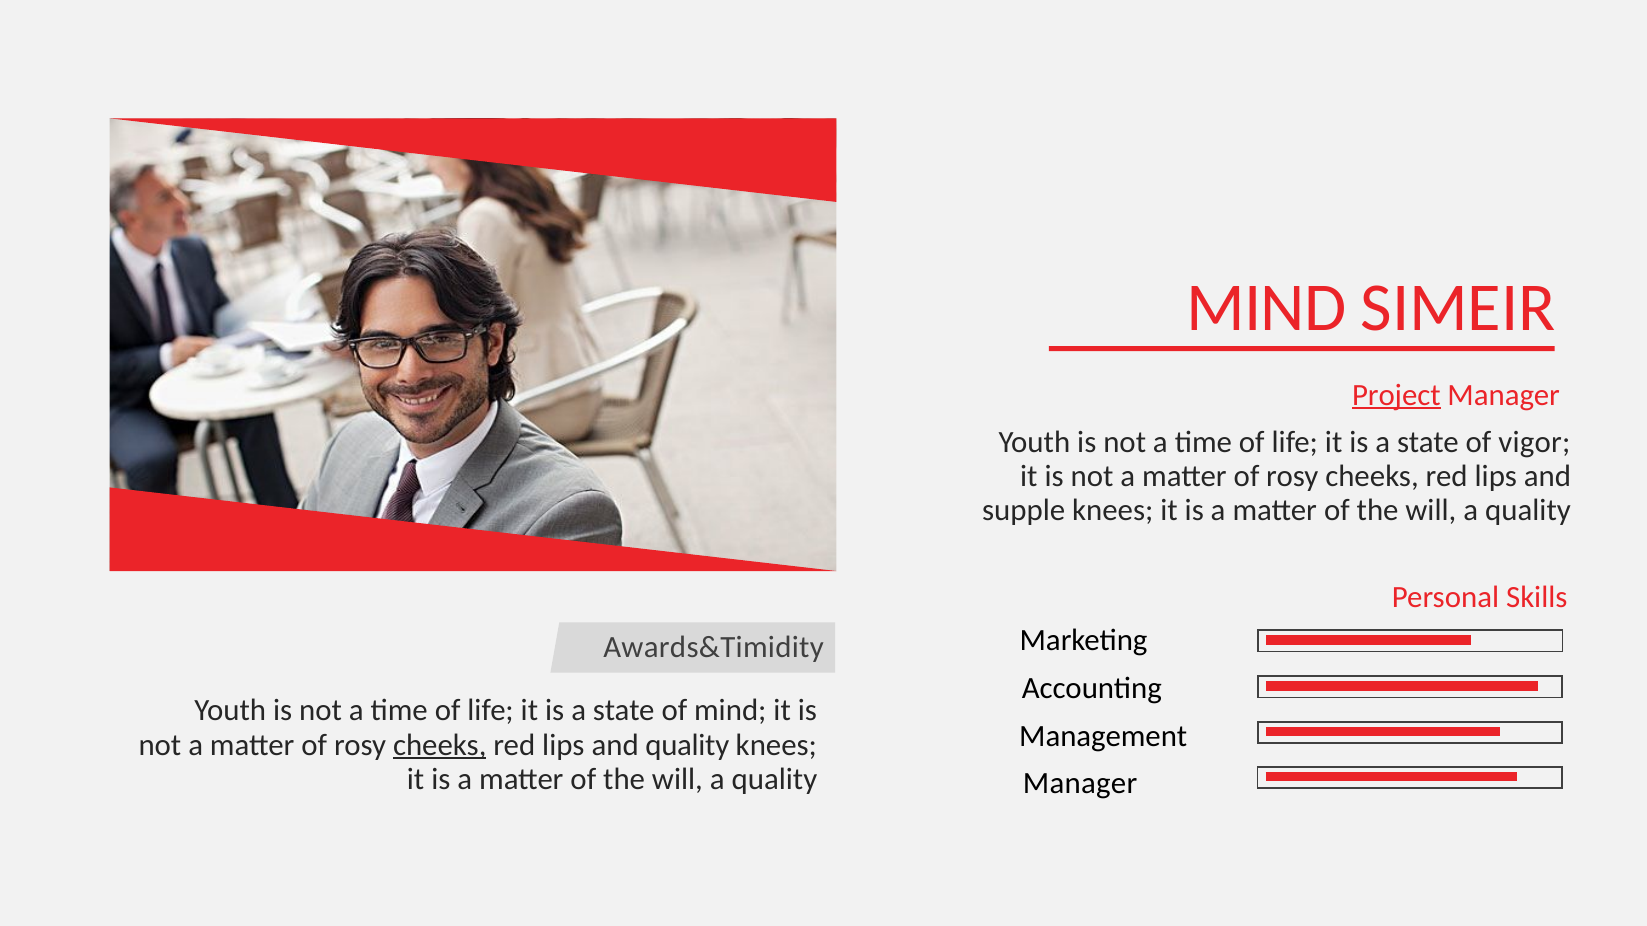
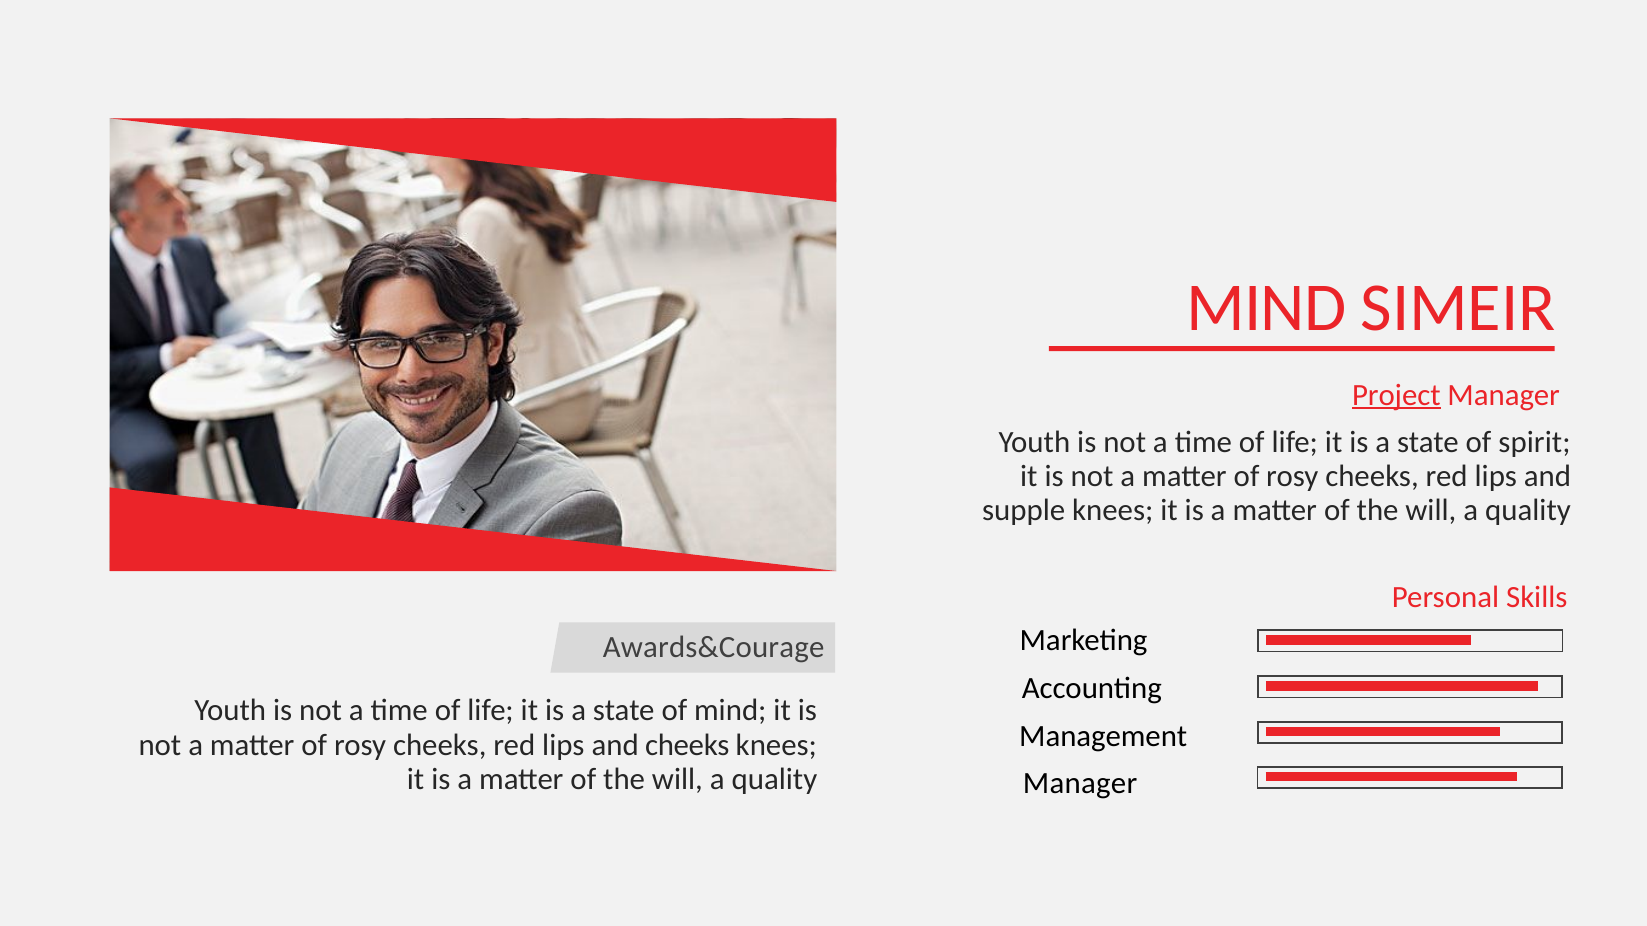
vigor: vigor -> spirit
Awards&Timidity: Awards&Timidity -> Awards&Courage
cheeks at (440, 745) underline: present -> none
and quality: quality -> cheeks
